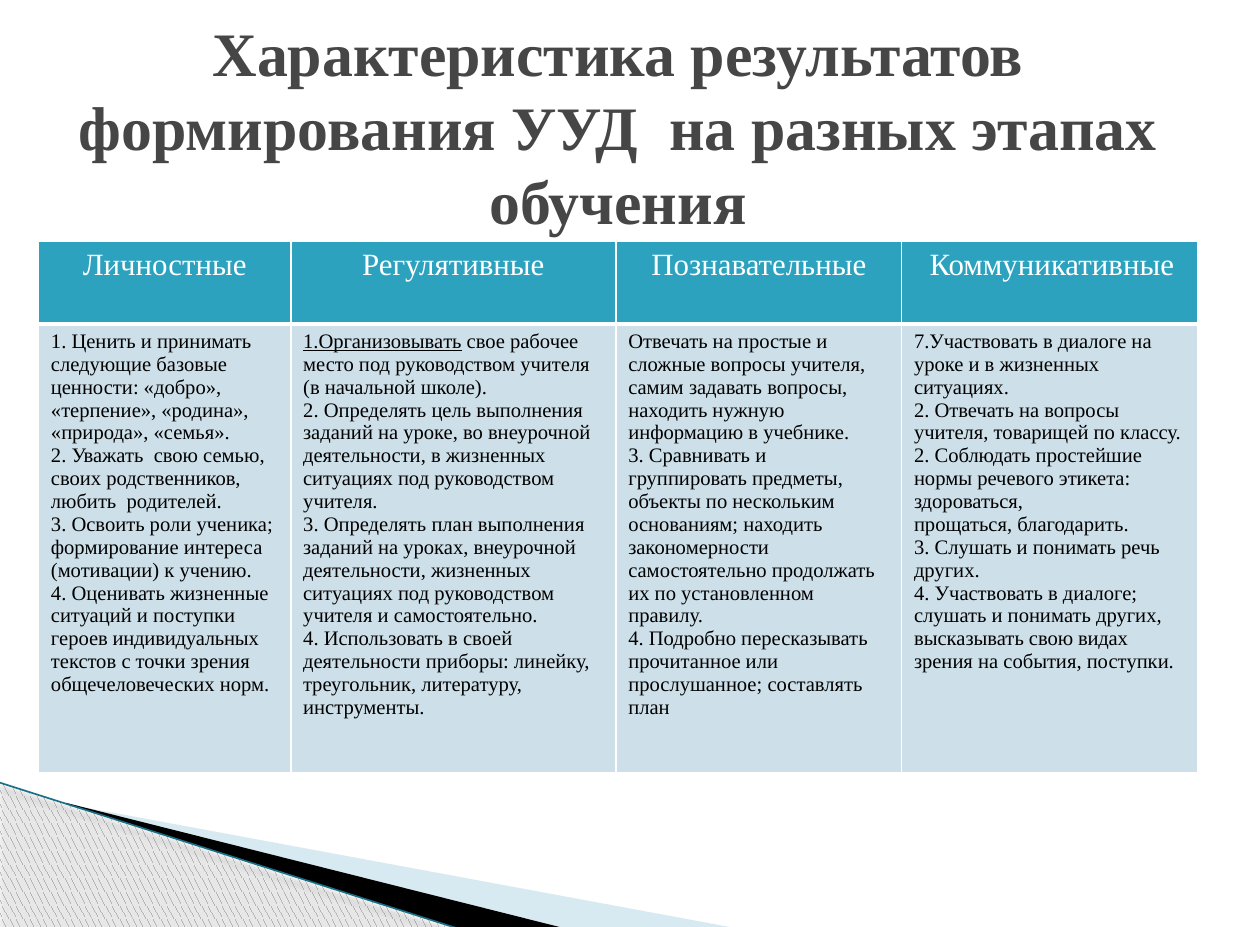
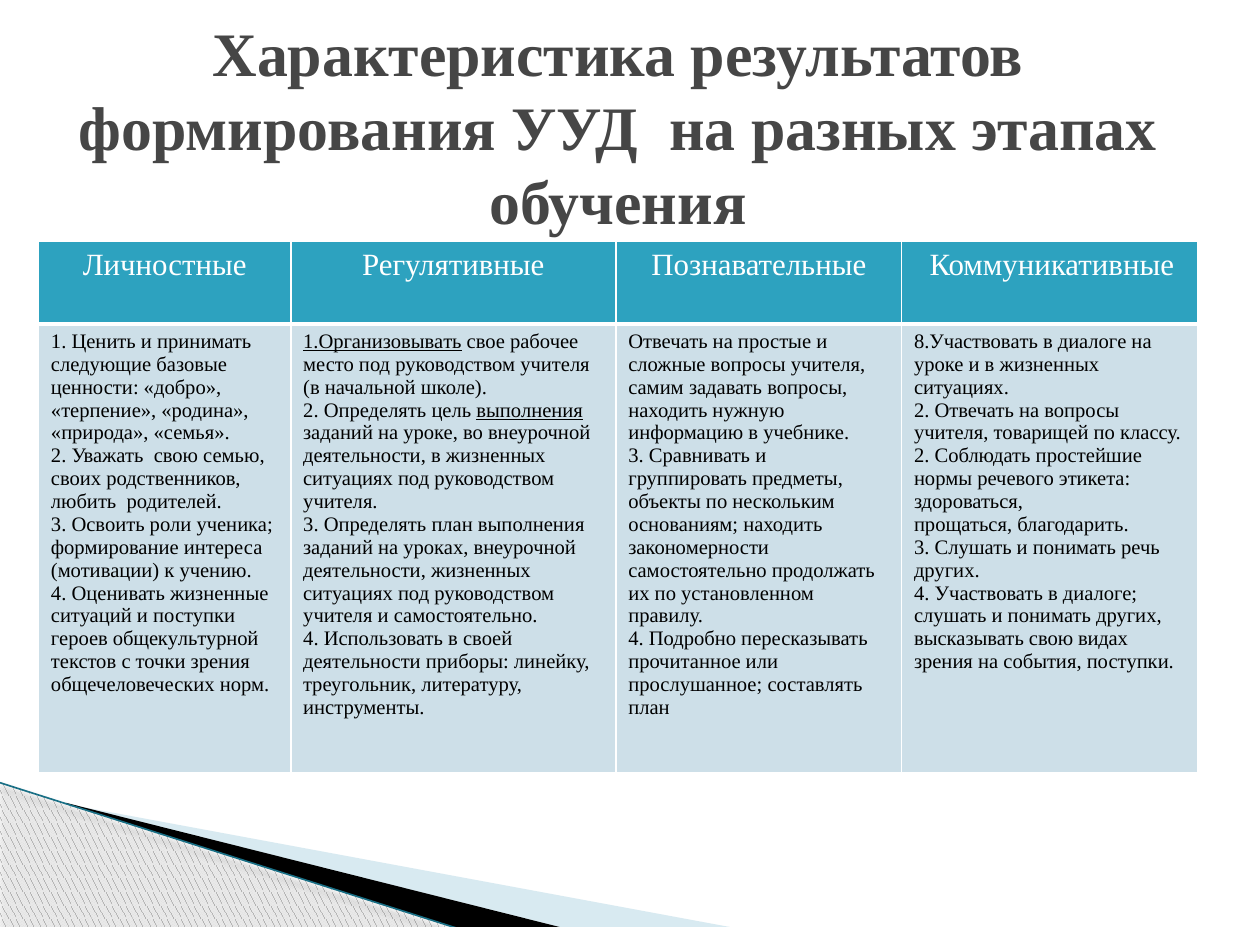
7.Участвовать: 7.Участвовать -> 8.Участвовать
выполнения at (530, 410) underline: none -> present
индивидуальных: индивидуальных -> общекультурной
